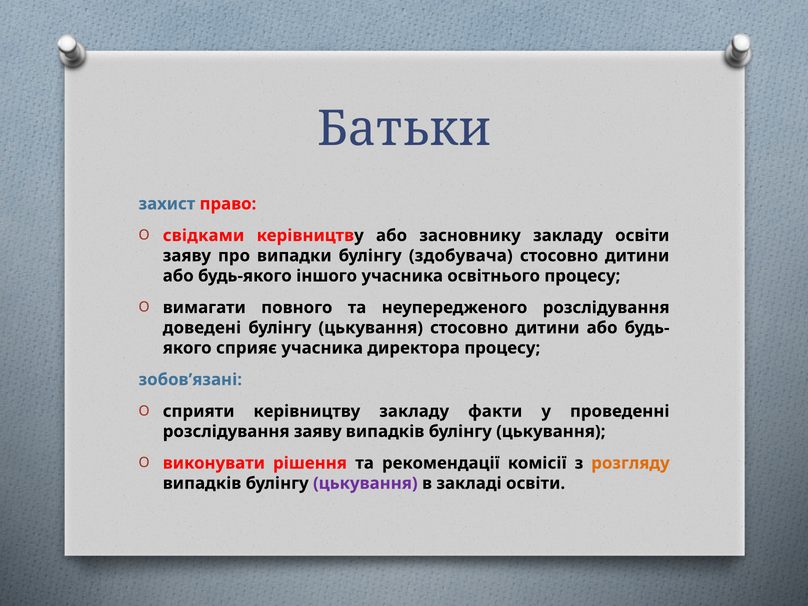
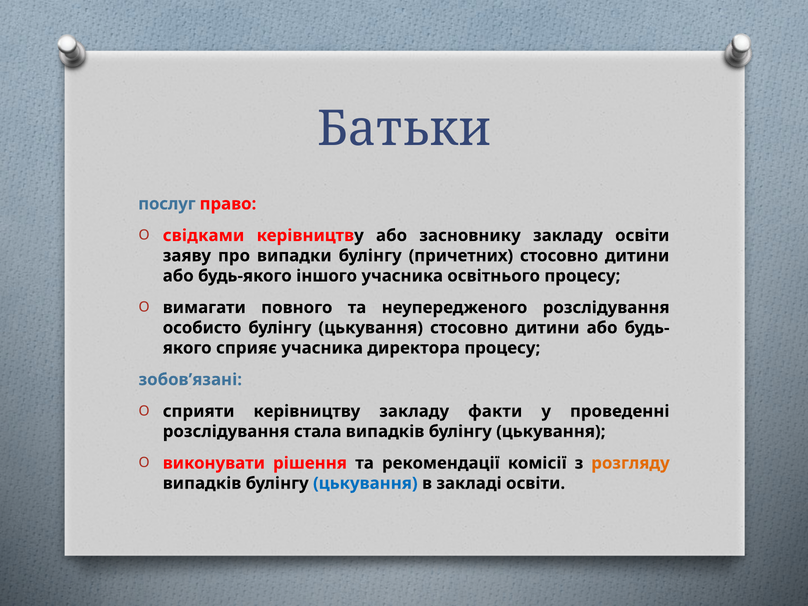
захист: захист -> послуг
здобувача: здобувача -> причетних
доведені: доведені -> особисто
розслідування заяву: заяву -> стала
цькування at (365, 483) colour: purple -> blue
